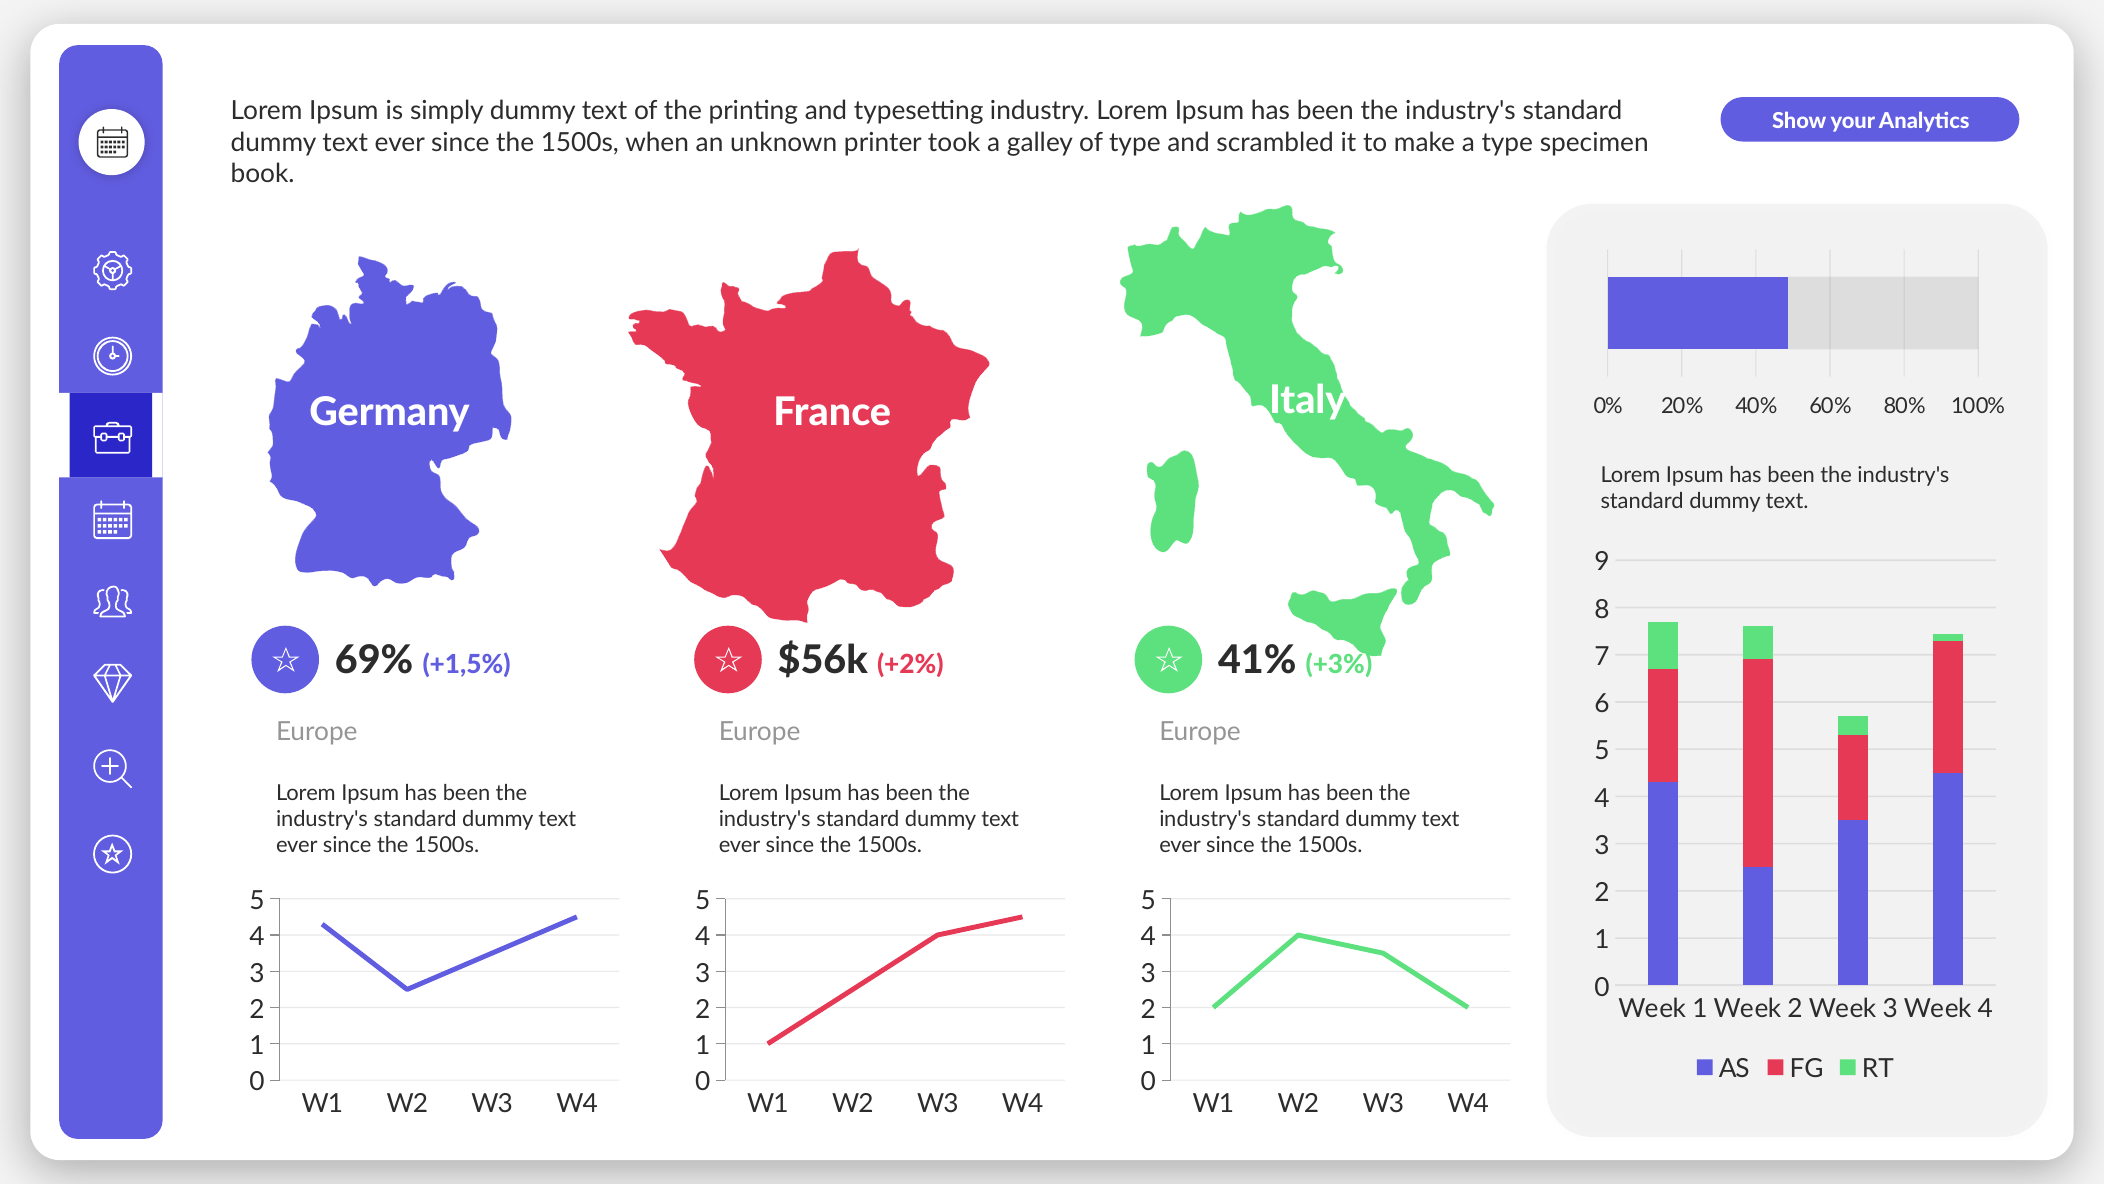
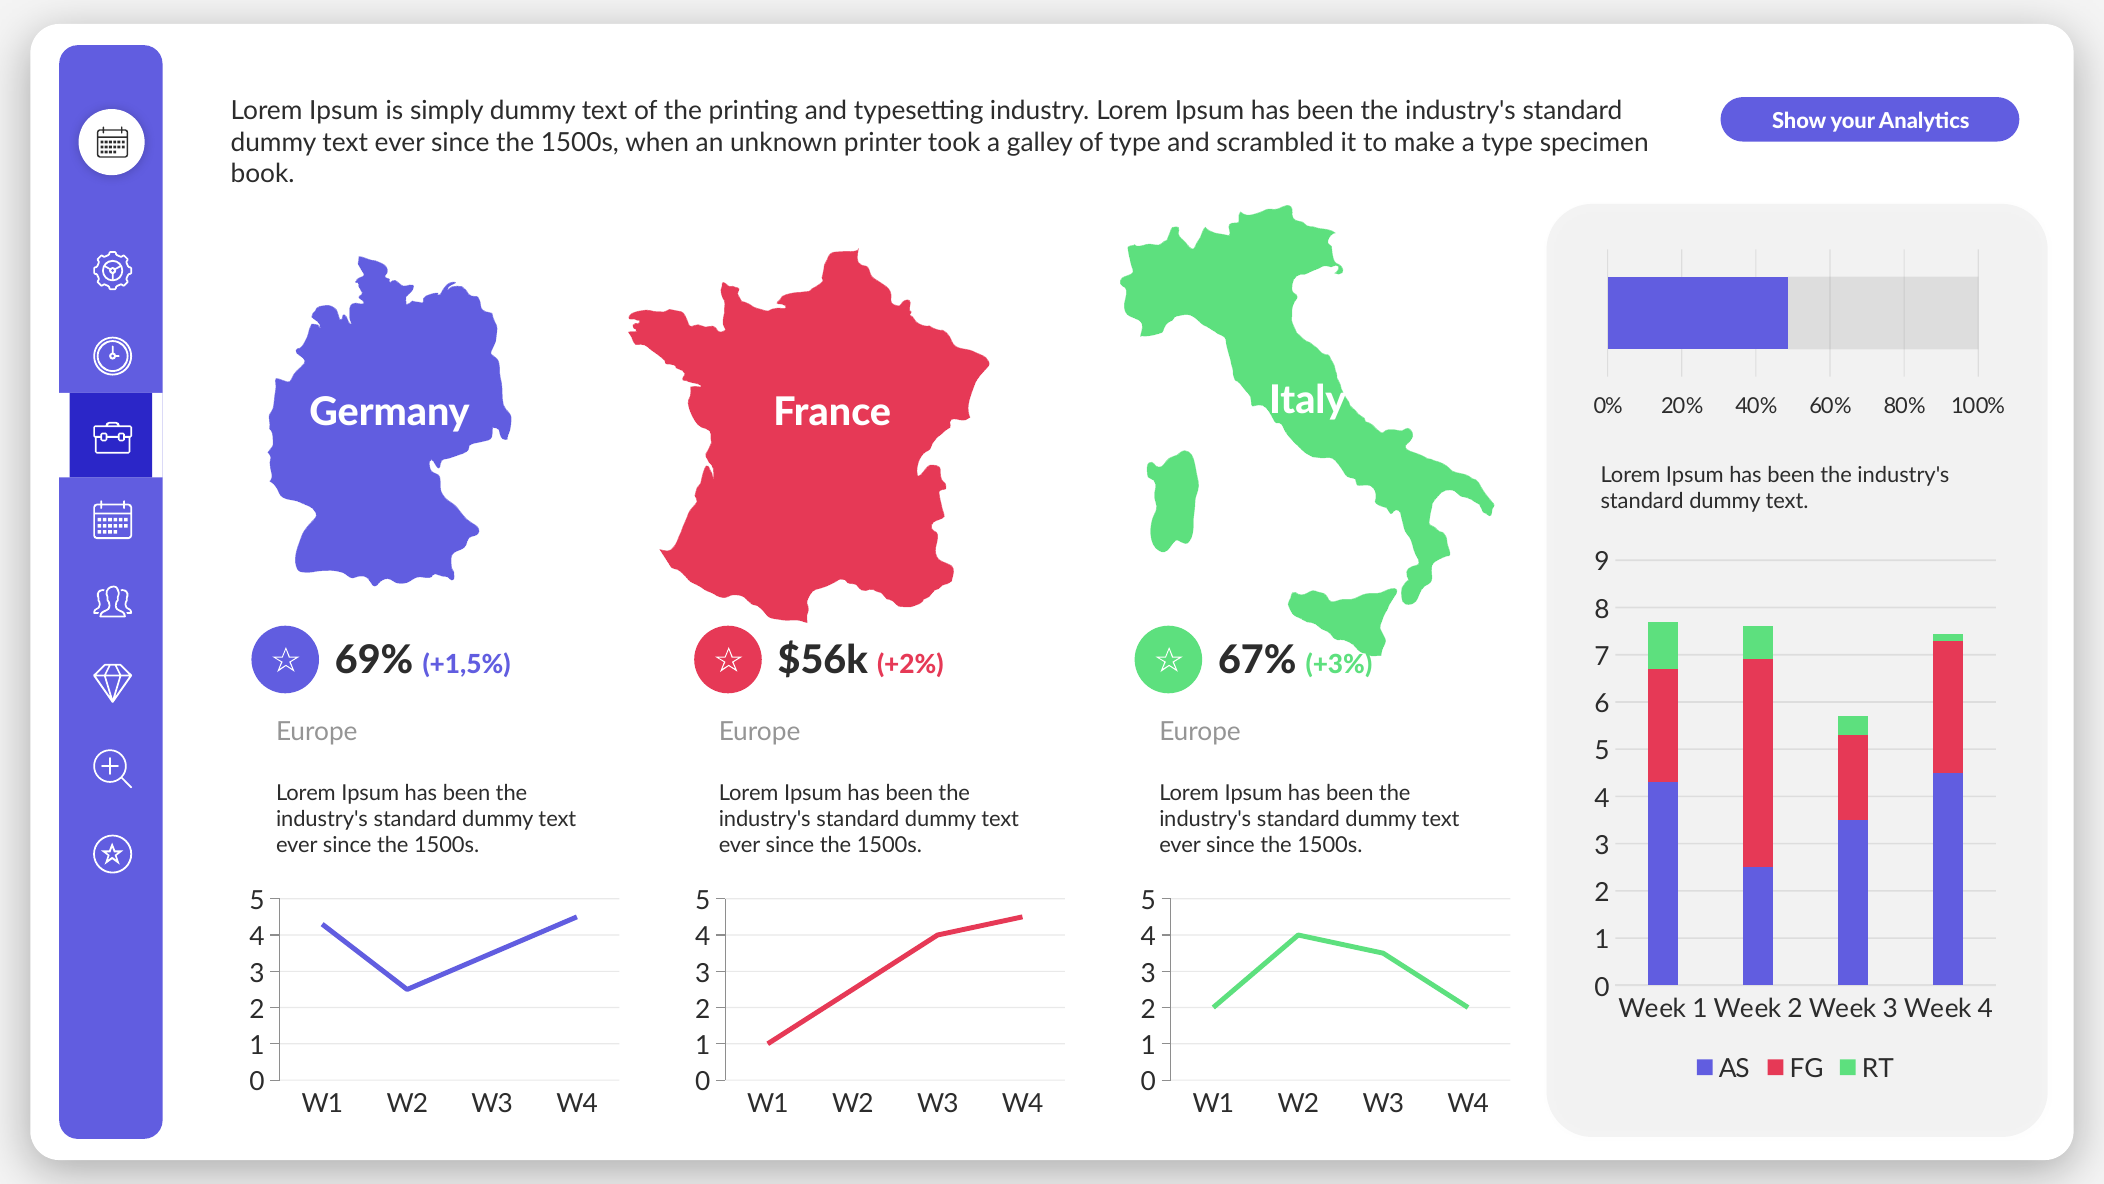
41%: 41% -> 67%
